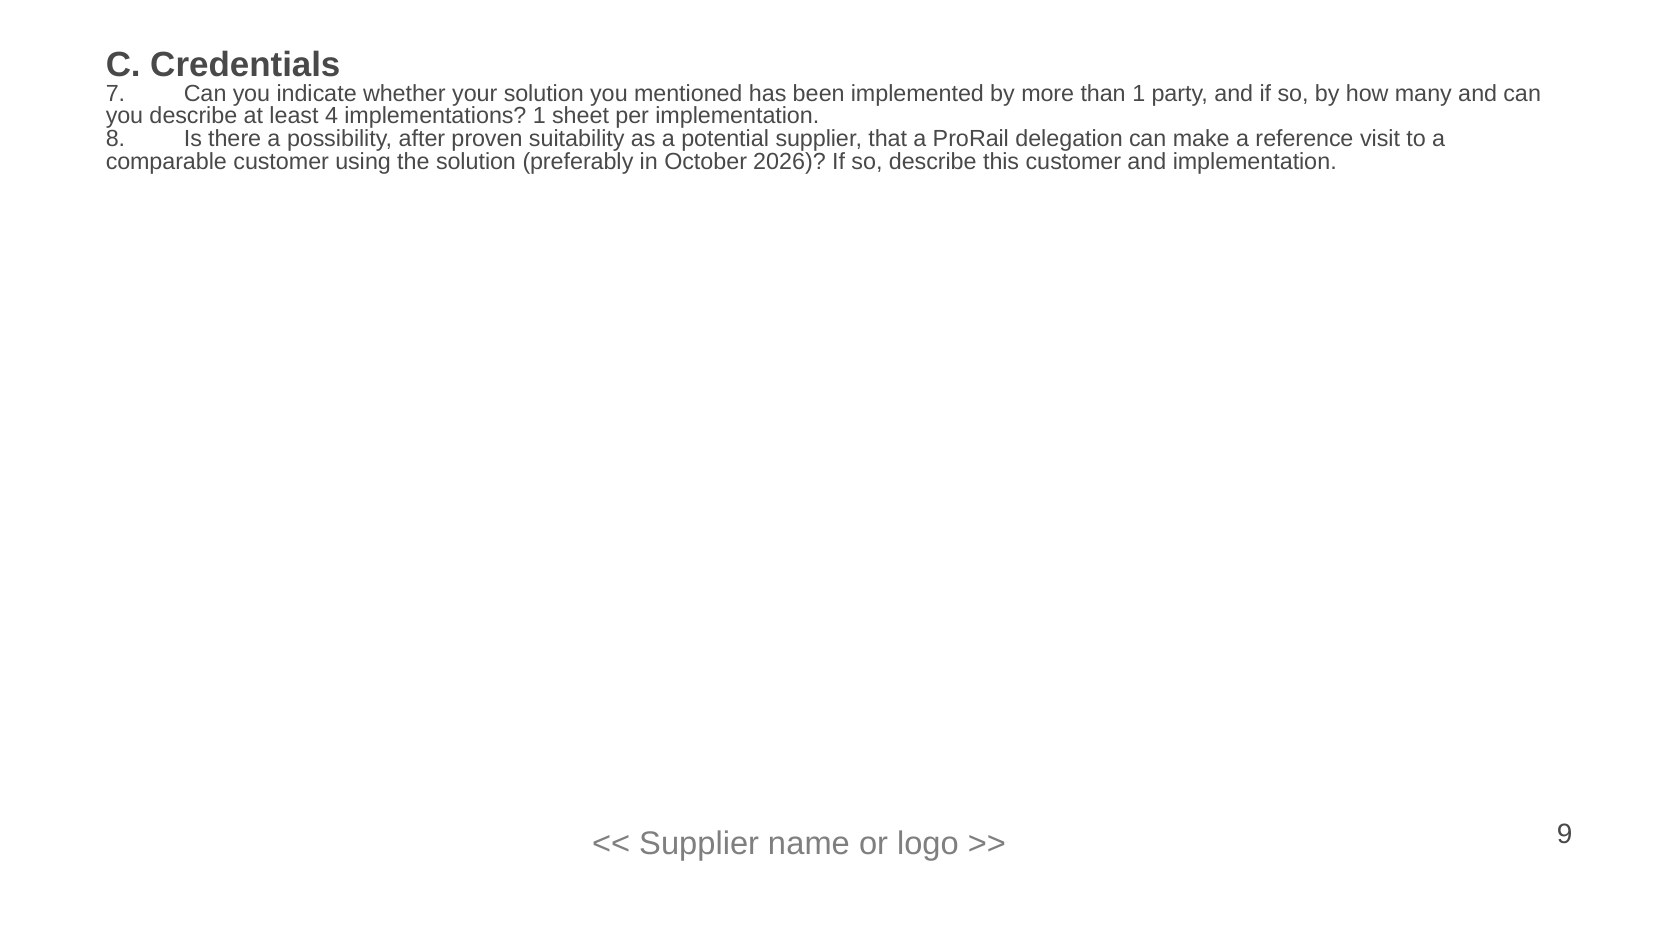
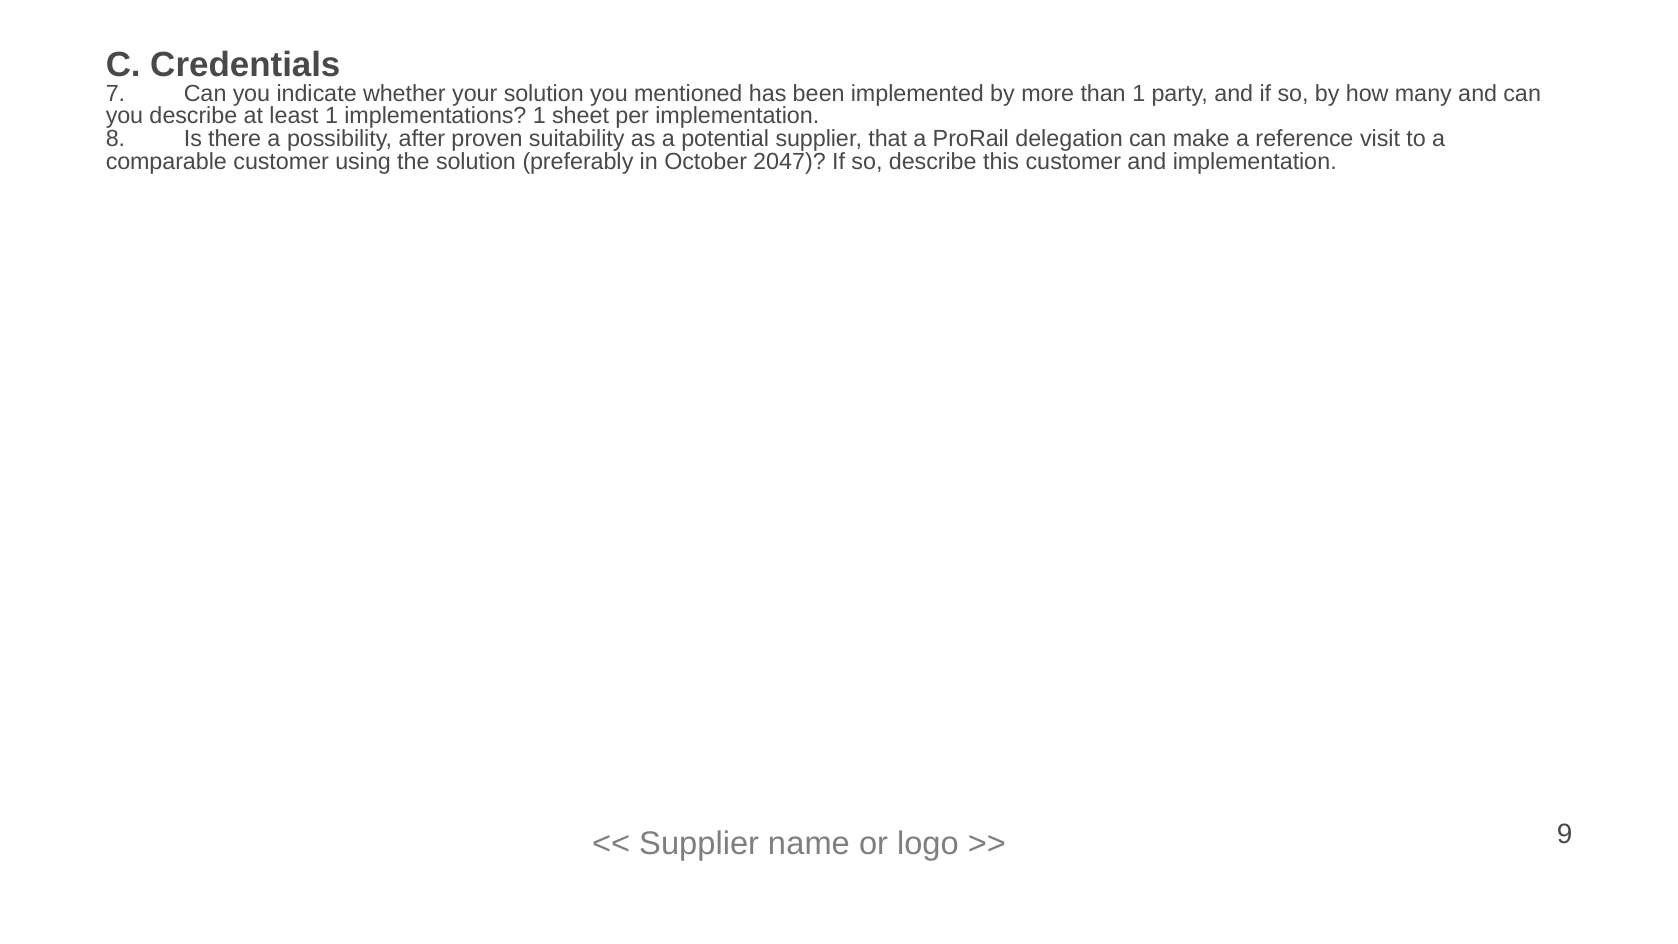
least 4: 4 -> 1
2026: 2026 -> 2047
